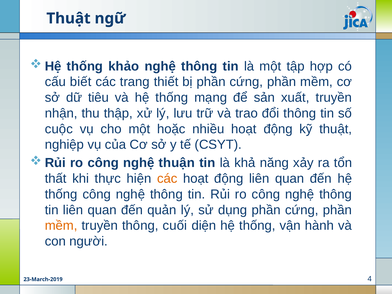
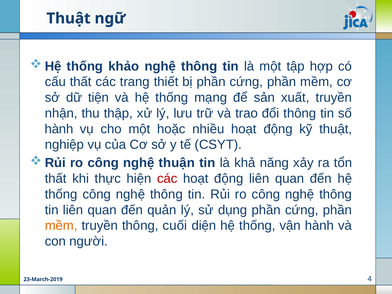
cấu biết: biết -> thất
tiêu: tiêu -> tiện
cuộc at (59, 129): cuộc -> hành
các at (167, 179) colour: orange -> red
